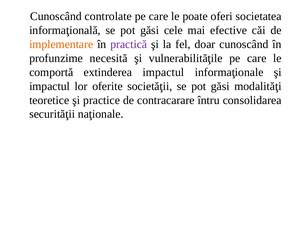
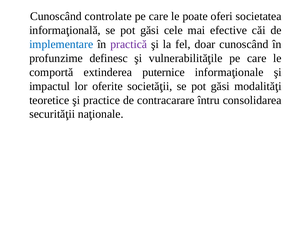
implementare colour: orange -> blue
necesită: necesită -> definesc
extinderea impactul: impactul -> puternice
